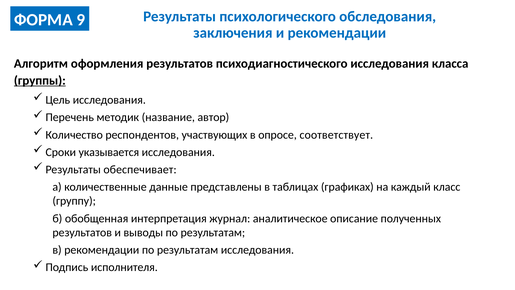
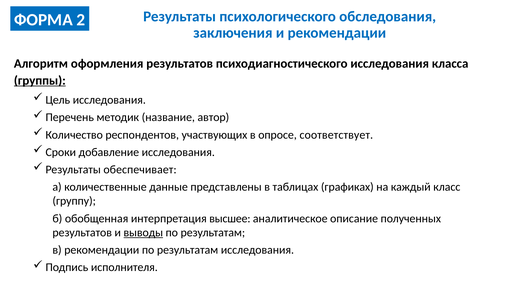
9: 9 -> 2
указывается: указывается -> добавление
журнал: журнал -> высшее
выводы underline: none -> present
